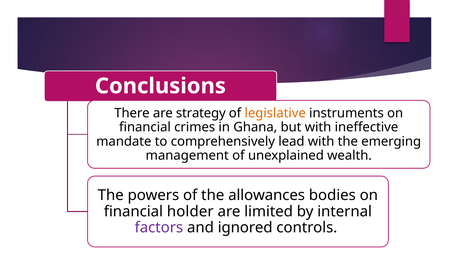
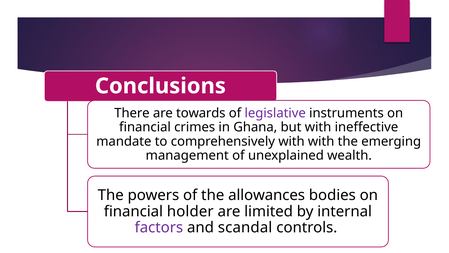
strategy: strategy -> towards
legislative colour: orange -> purple
comprehensively lead: lead -> with
ignored: ignored -> scandal
